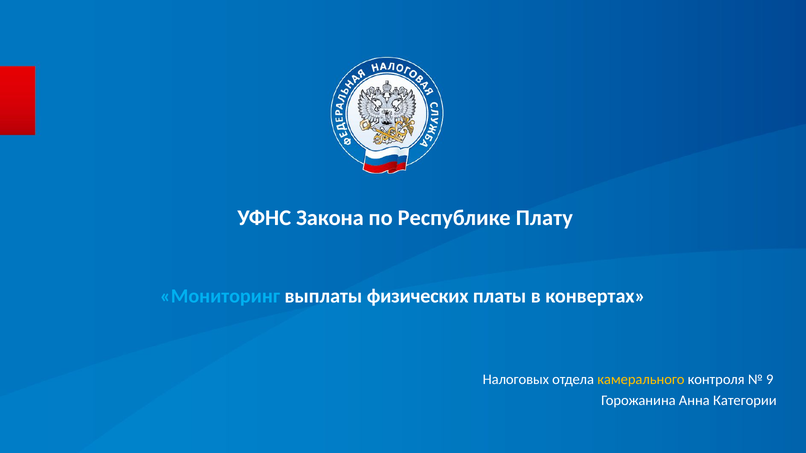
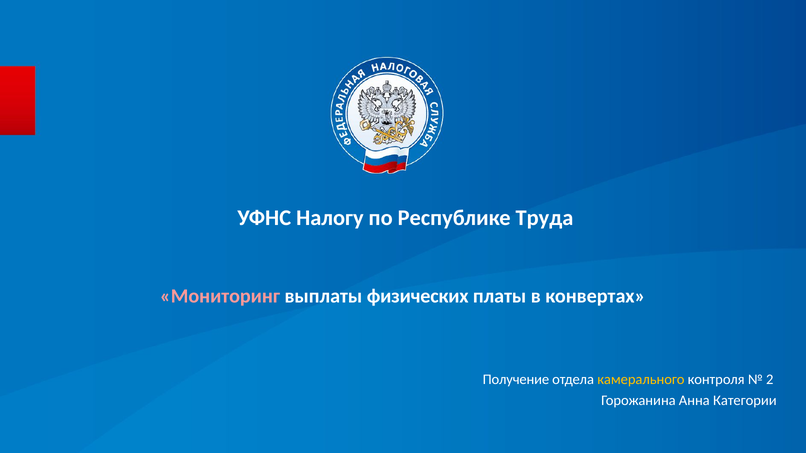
Закона: Закона -> Налогу
Плату: Плату -> Труда
Мониторинг colour: light blue -> pink
Налоговых: Налоговых -> Получение
9: 9 -> 2
